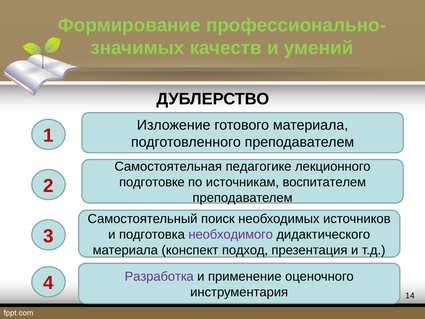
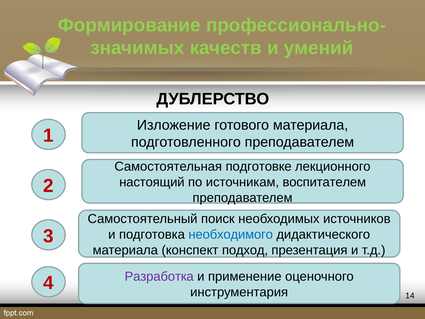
педагогике: педагогике -> подготовке
подготовке: подготовке -> настоящий
необходимого colour: purple -> blue
